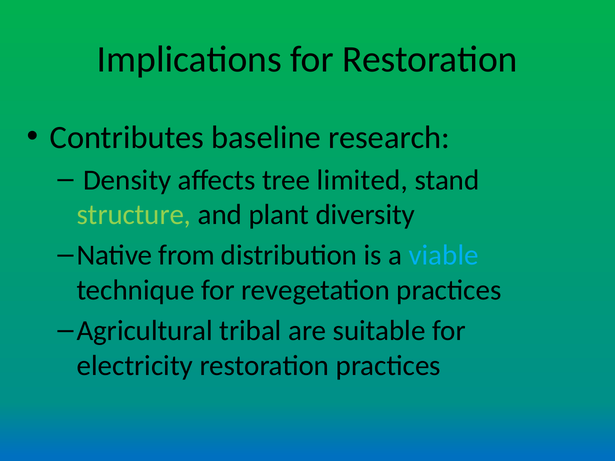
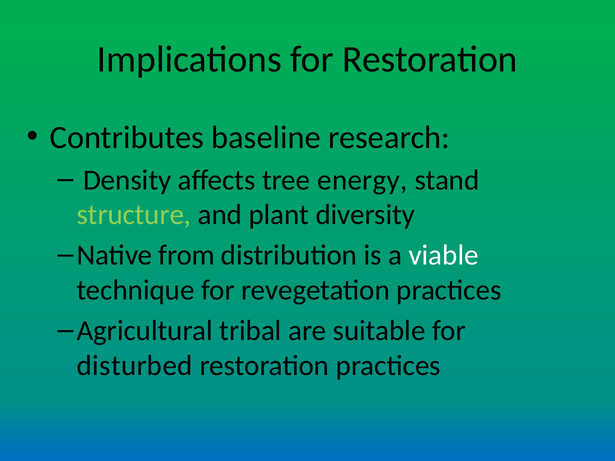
limited: limited -> energy
viable colour: light blue -> white
electricity: electricity -> disturbed
